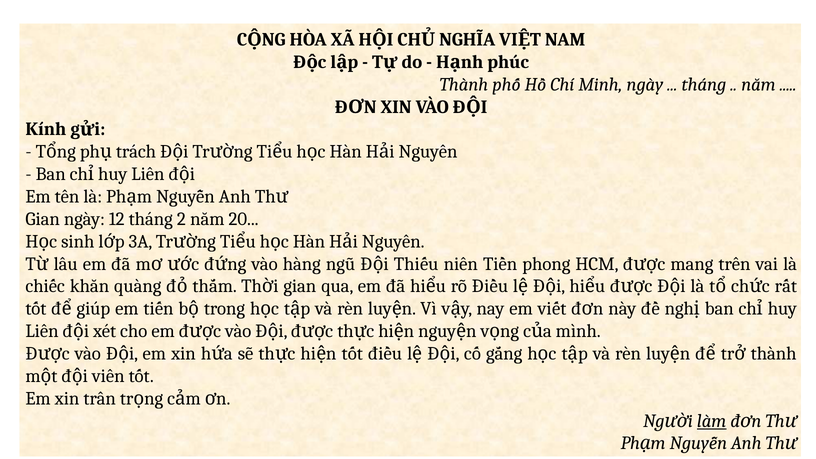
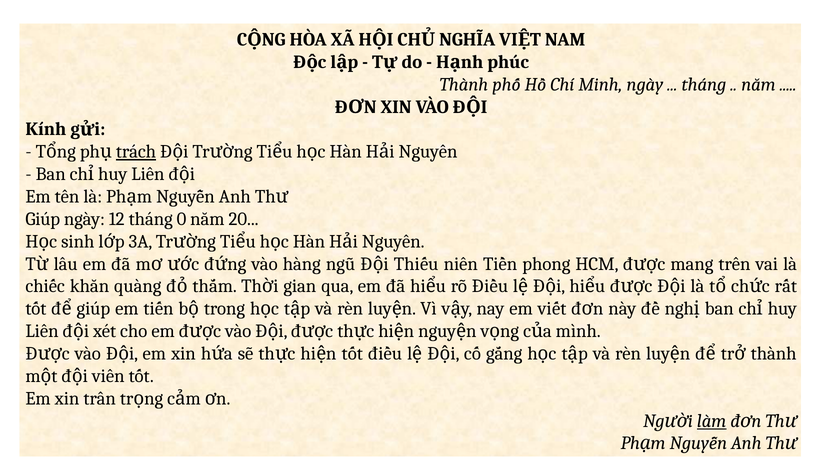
trách underline: none -> present
Gian at (43, 219): Gian -> Giúp
2: 2 -> 0
